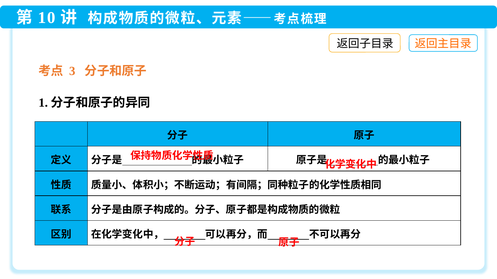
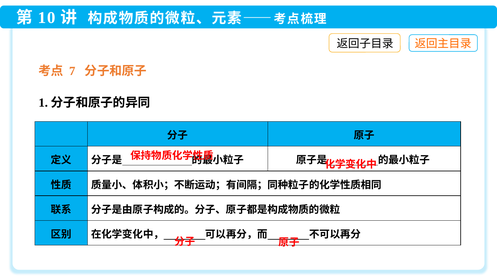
3: 3 -> 7
